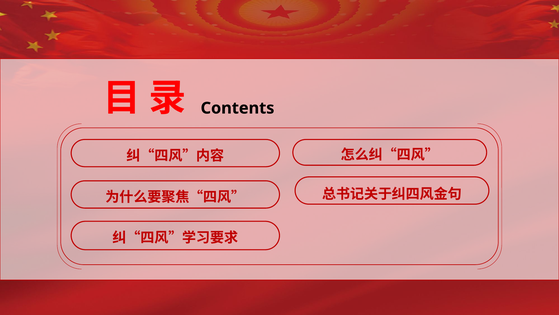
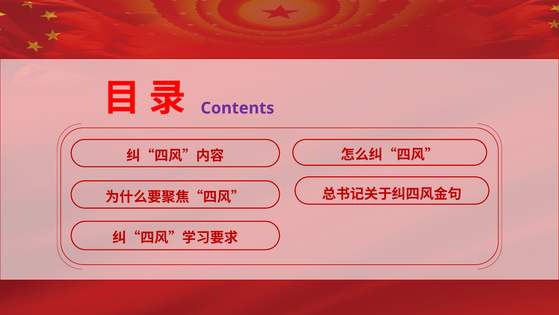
Contents colour: black -> purple
